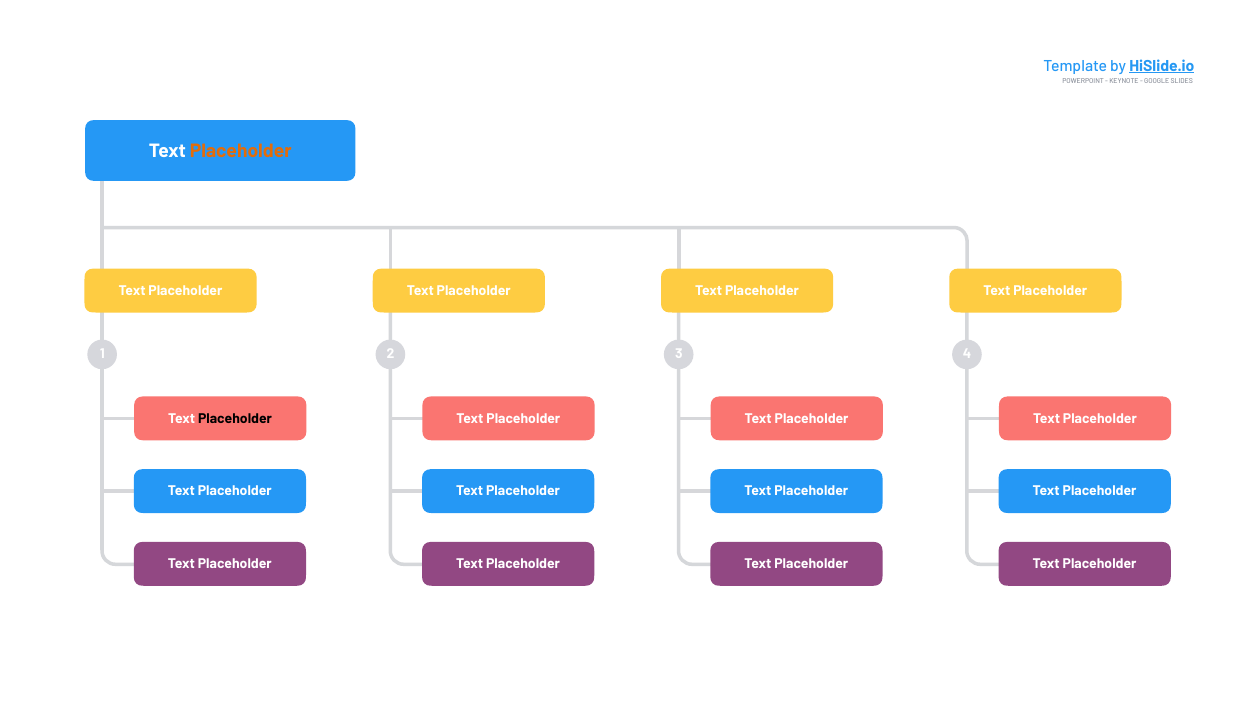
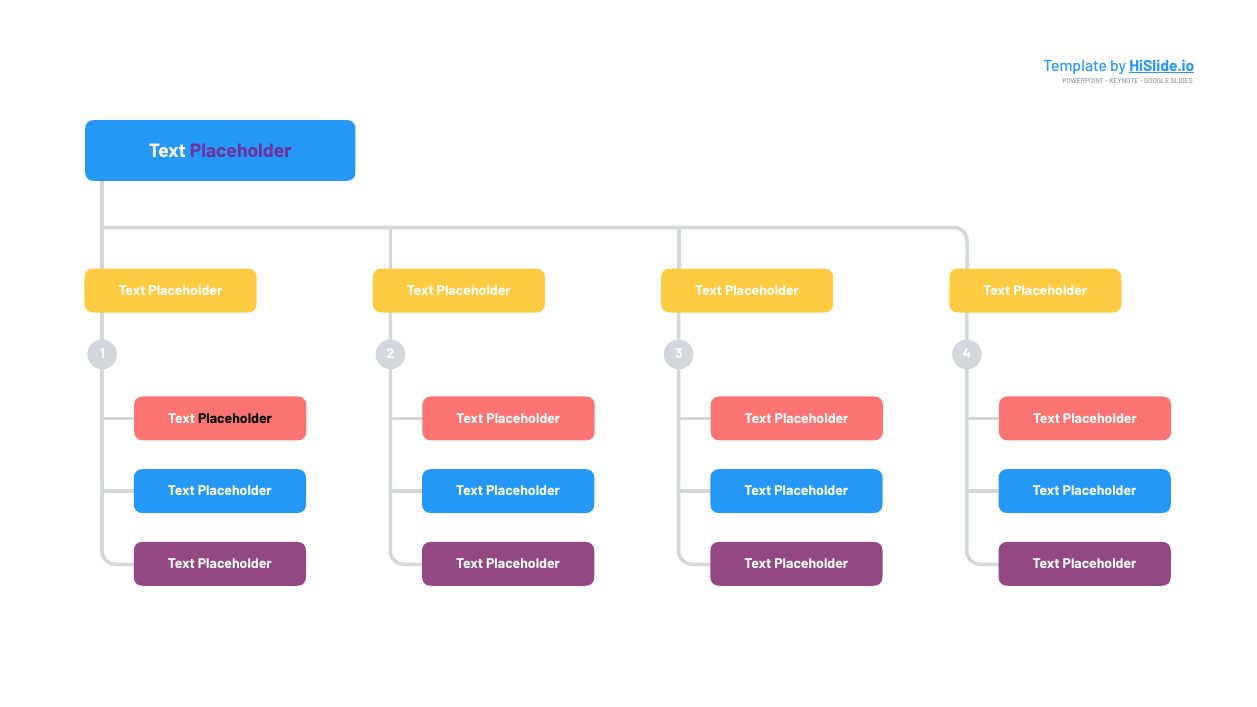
Placeholder at (241, 151) colour: orange -> purple
